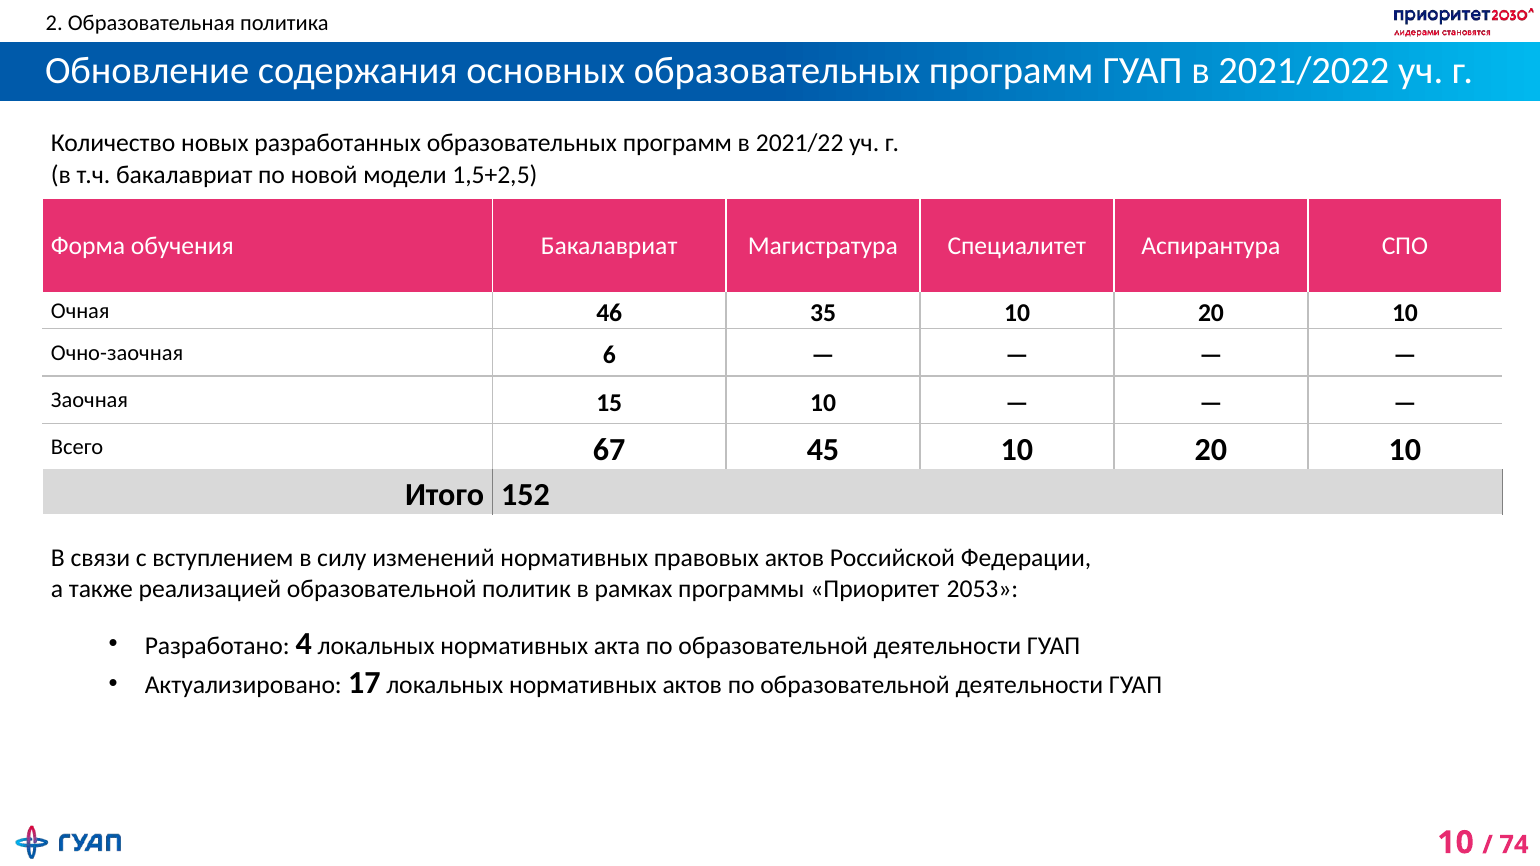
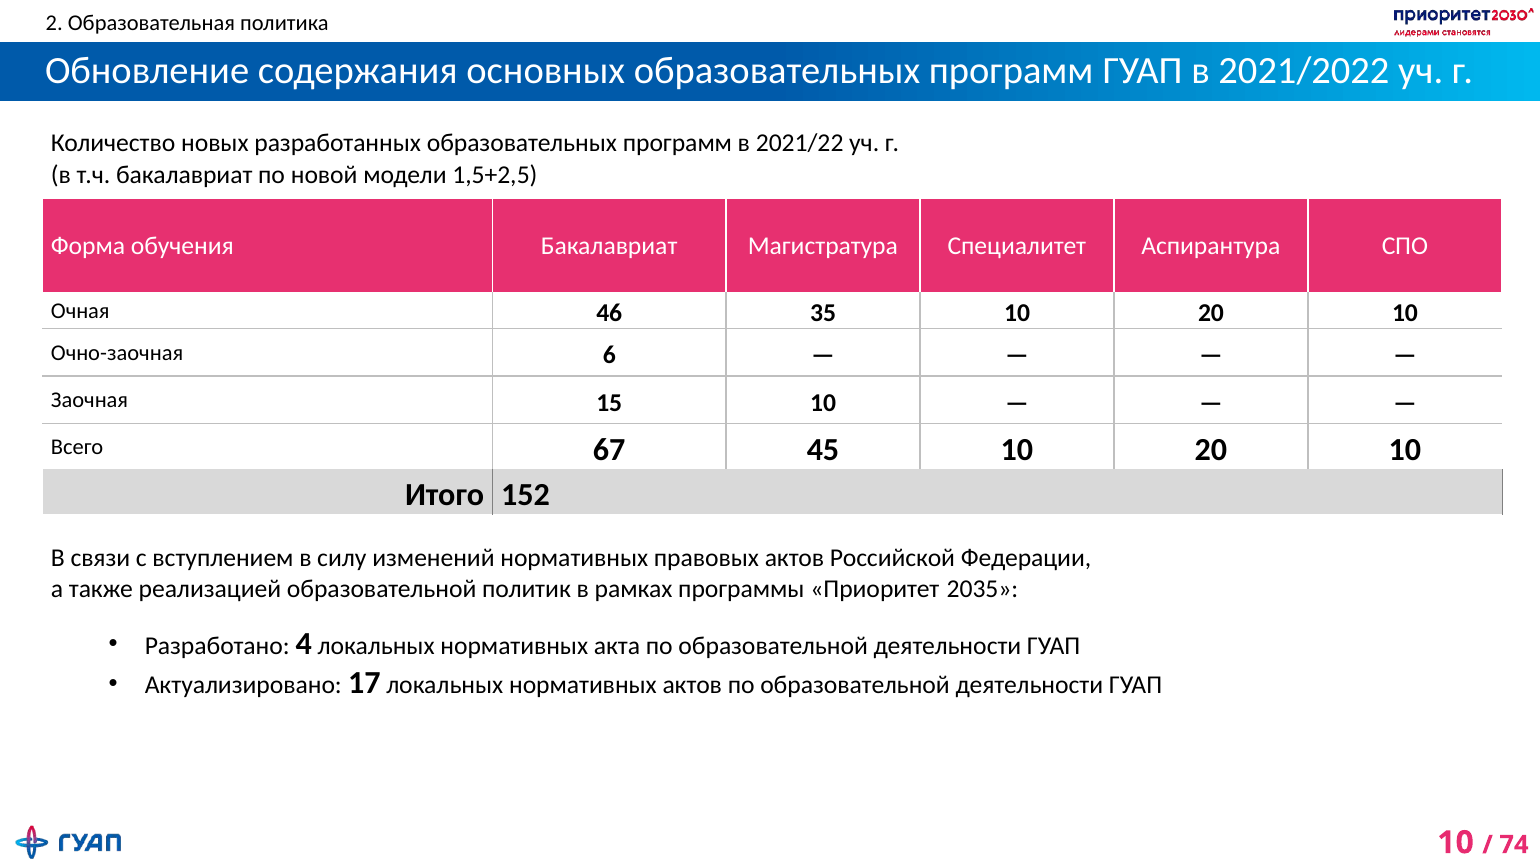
2053: 2053 -> 2035
